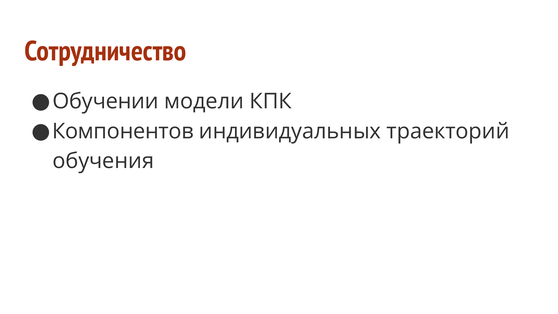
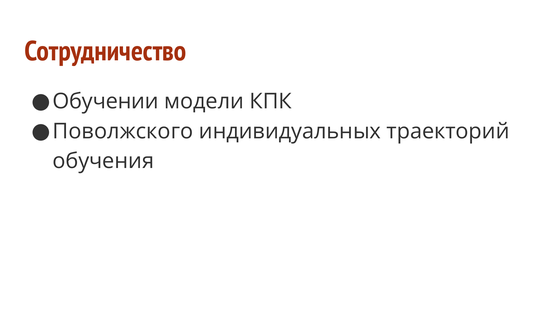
Компонентов: Компонентов -> Поволжского
